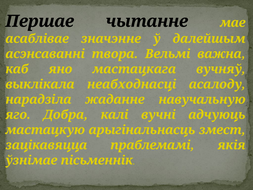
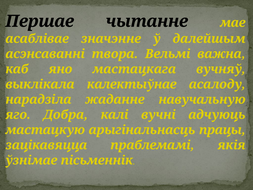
неабходнасці: неабходнасці -> калектыўнае
змест: змест -> працы
